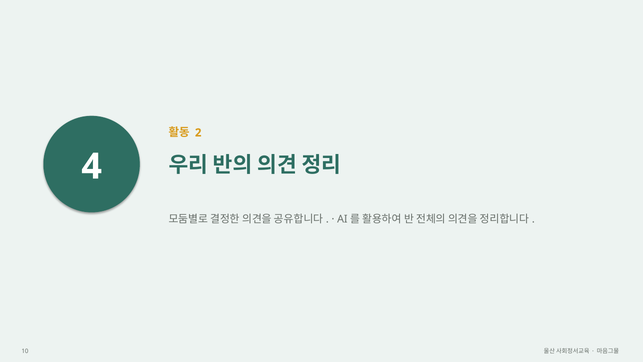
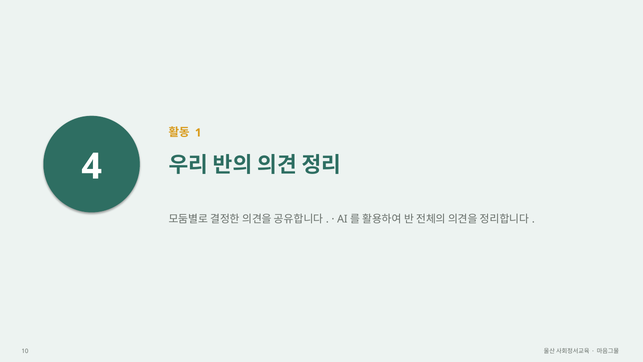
2: 2 -> 1
